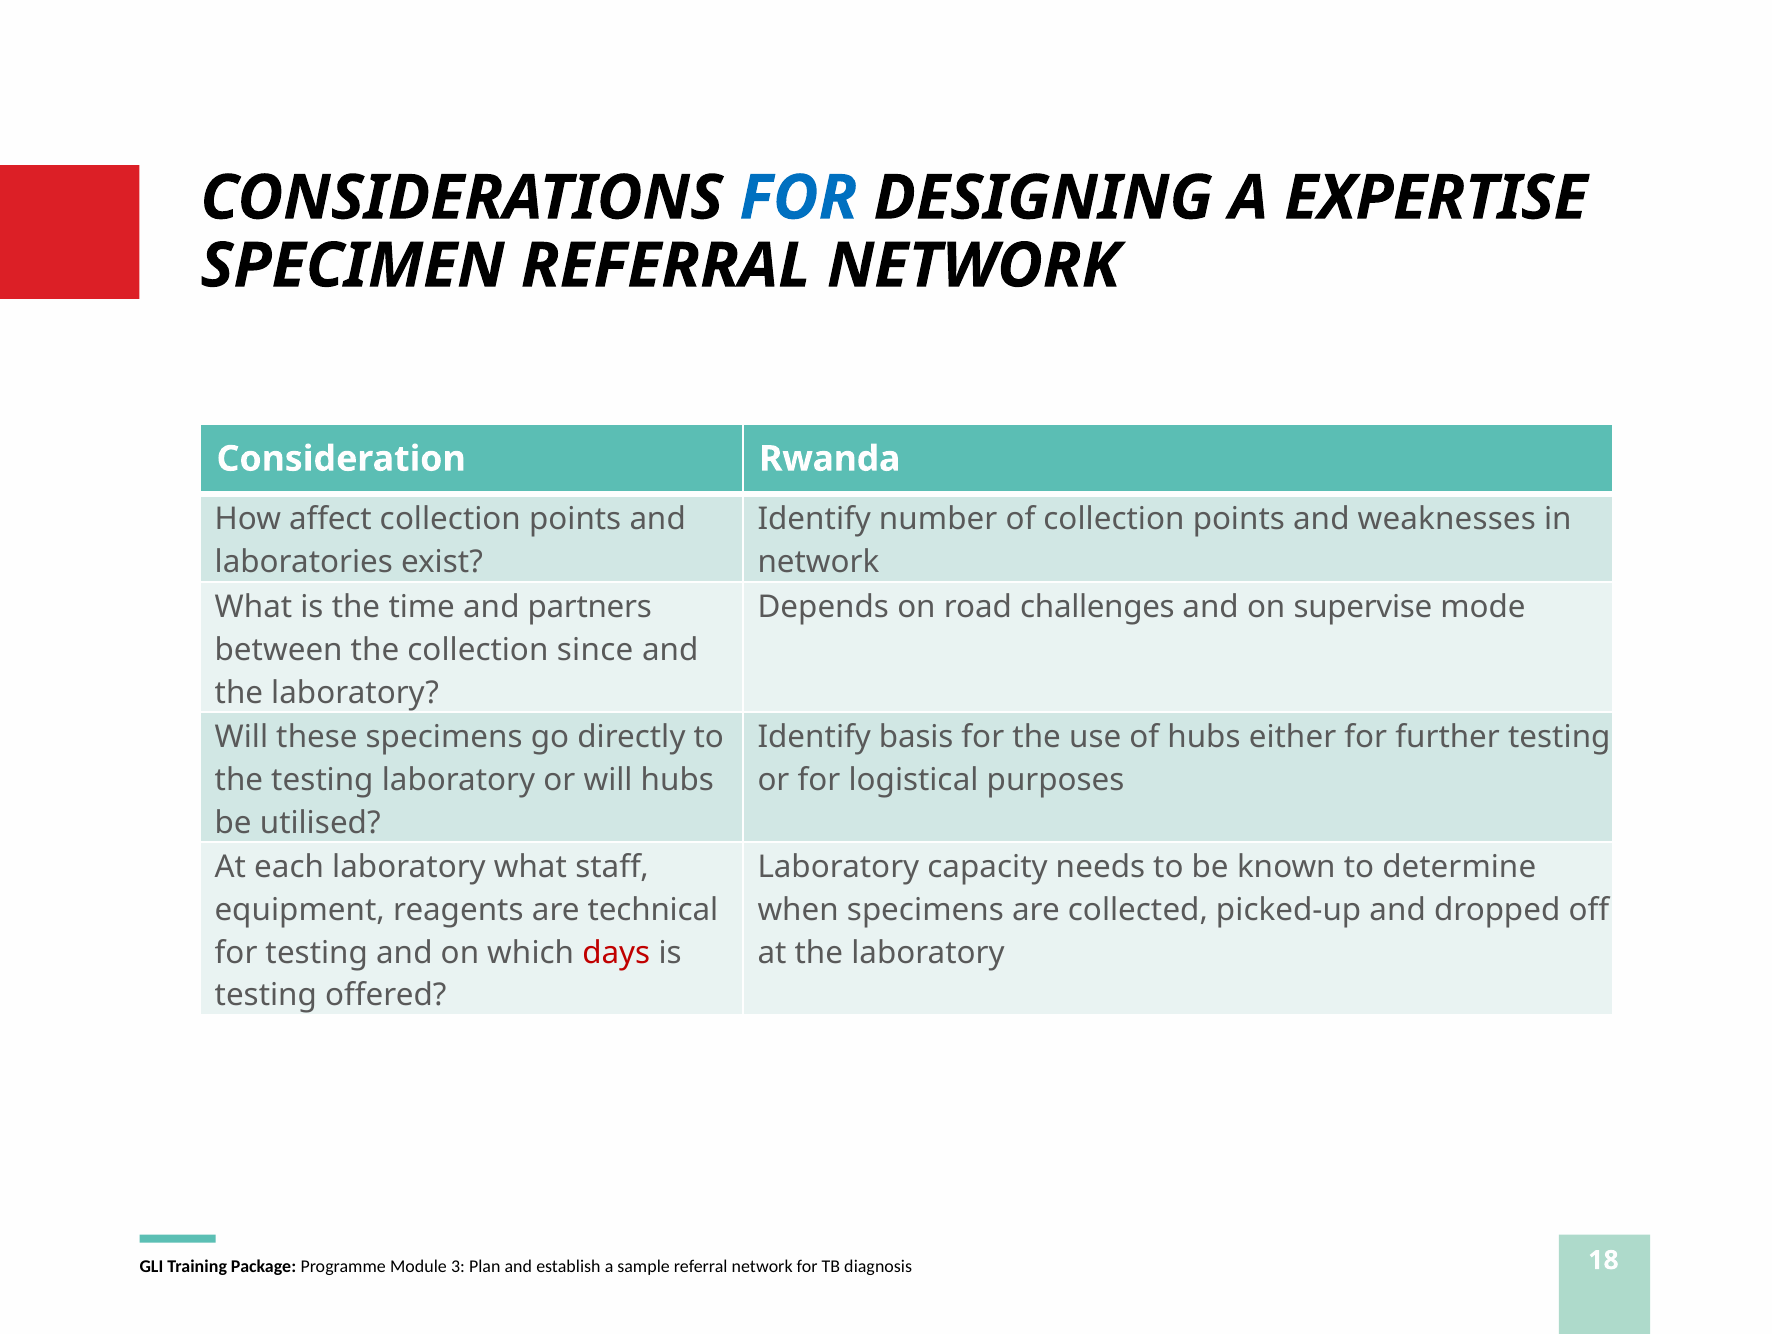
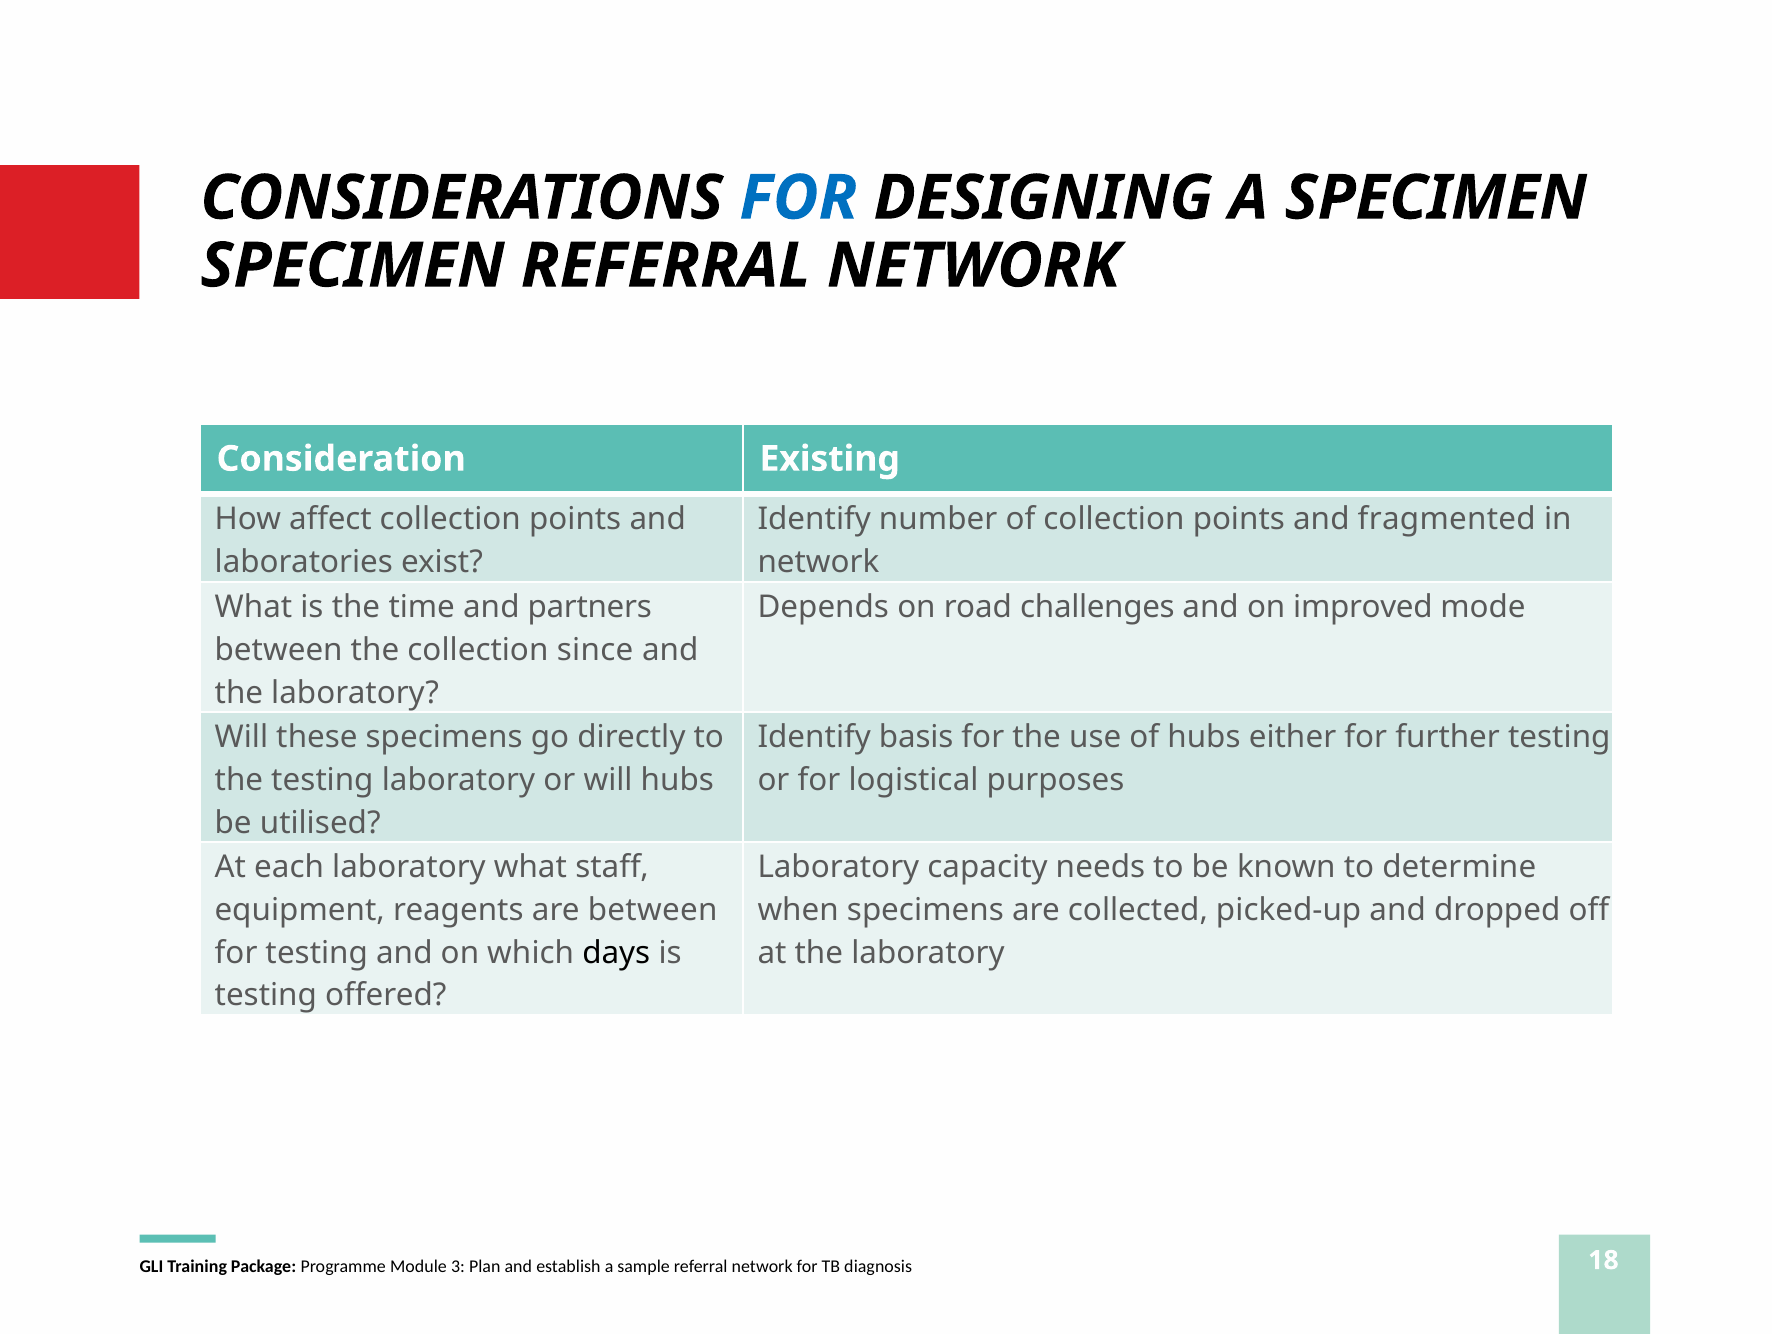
A EXPERTISE: EXPERTISE -> SPECIMEN
Rwanda: Rwanda -> Existing
weaknesses: weaknesses -> fragmented
supervise: supervise -> improved
are technical: technical -> between
days colour: red -> black
